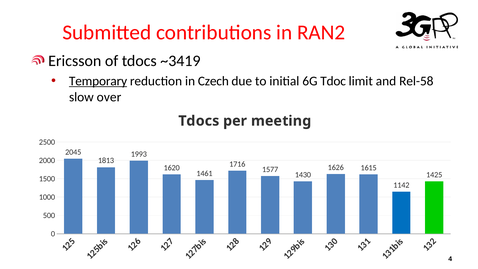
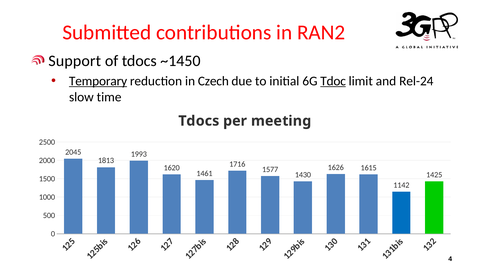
Ericsson: Ericsson -> Support
~3419: ~3419 -> ~1450
Tdoc underline: none -> present
Rel-58: Rel-58 -> Rel-24
over: over -> time
